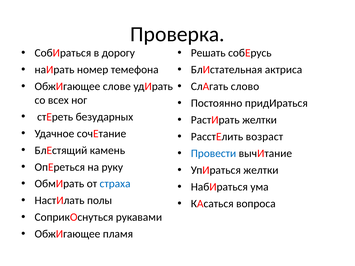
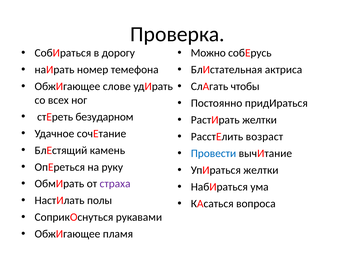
Решать: Решать -> Можно
слово: слово -> чтобы
безударных: безударных -> безударном
страха colour: blue -> purple
